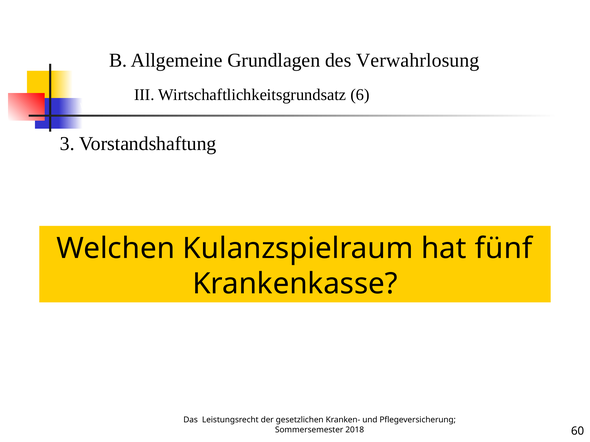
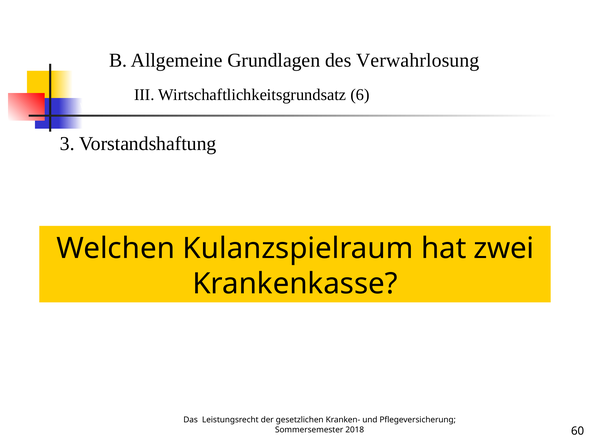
fünf: fünf -> zwei
